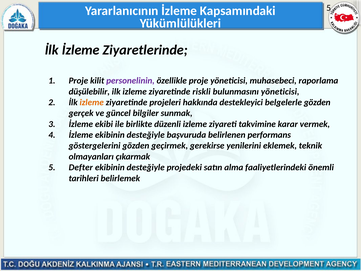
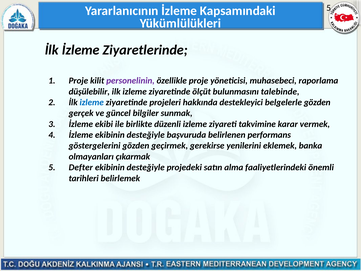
riskli: riskli -> ölçüt
bulunmasını yöneticisi: yöneticisi -> talebinde
izleme at (92, 102) colour: orange -> blue
teknik: teknik -> banka
